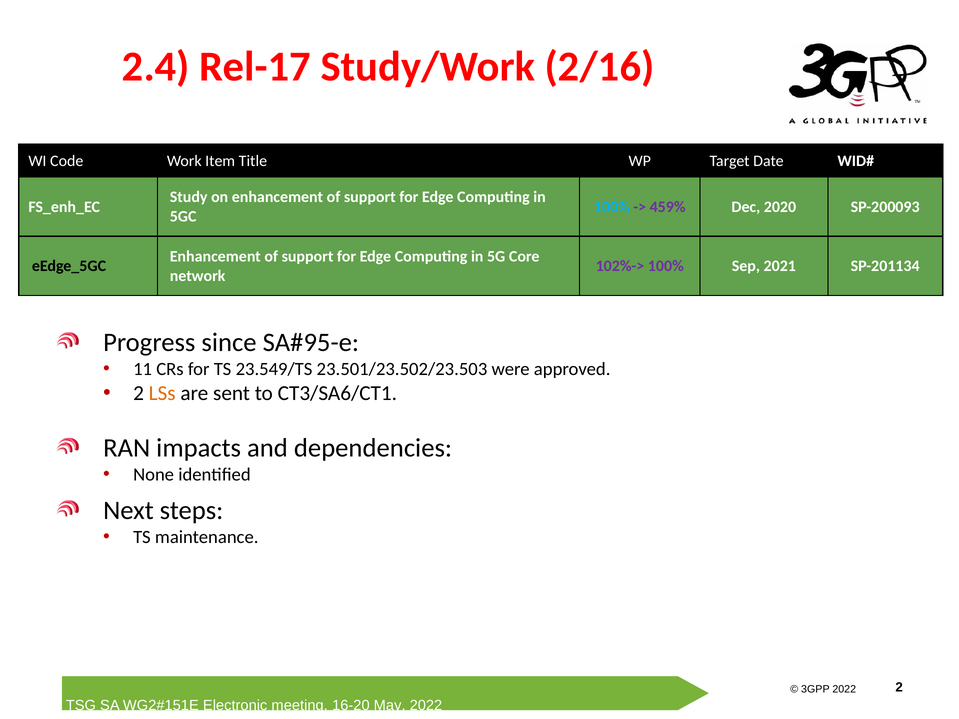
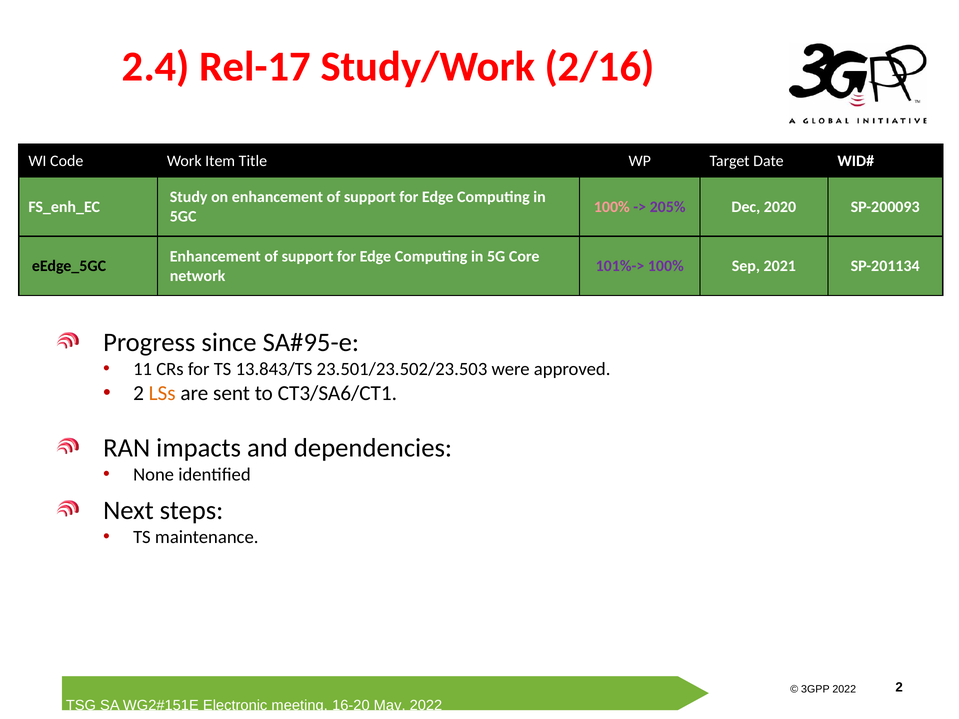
100% at (612, 207) colour: light blue -> pink
459%: 459% -> 205%
102%->: 102%-> -> 101%->
23.549/TS: 23.549/TS -> 13.843/TS
